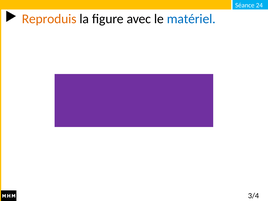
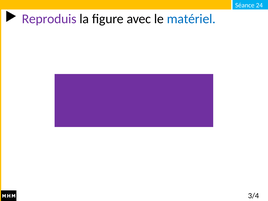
Reproduis colour: orange -> purple
